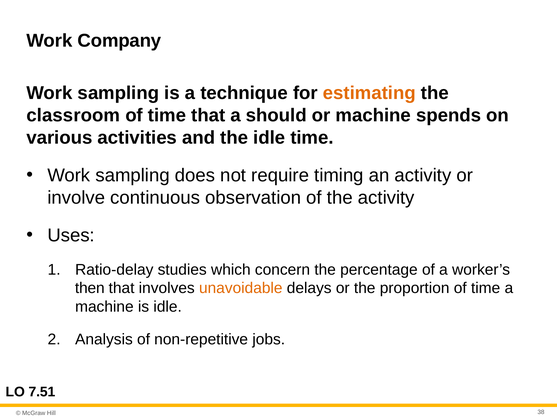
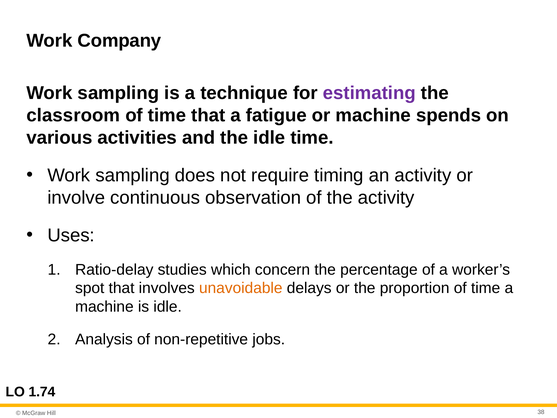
estimating colour: orange -> purple
should: should -> fatigue
then: then -> spot
7.51: 7.51 -> 1.74
